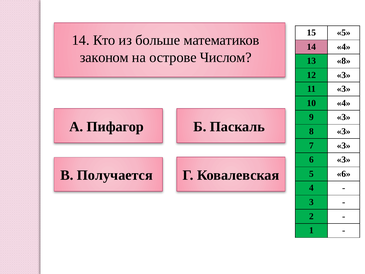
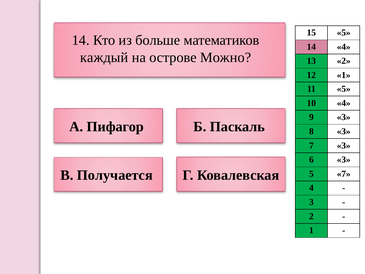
законом: законом -> каждый
Числом: Числом -> Можно
13 8: 8 -> 2
12 3: 3 -> 1
11 3: 3 -> 5
5 6: 6 -> 7
